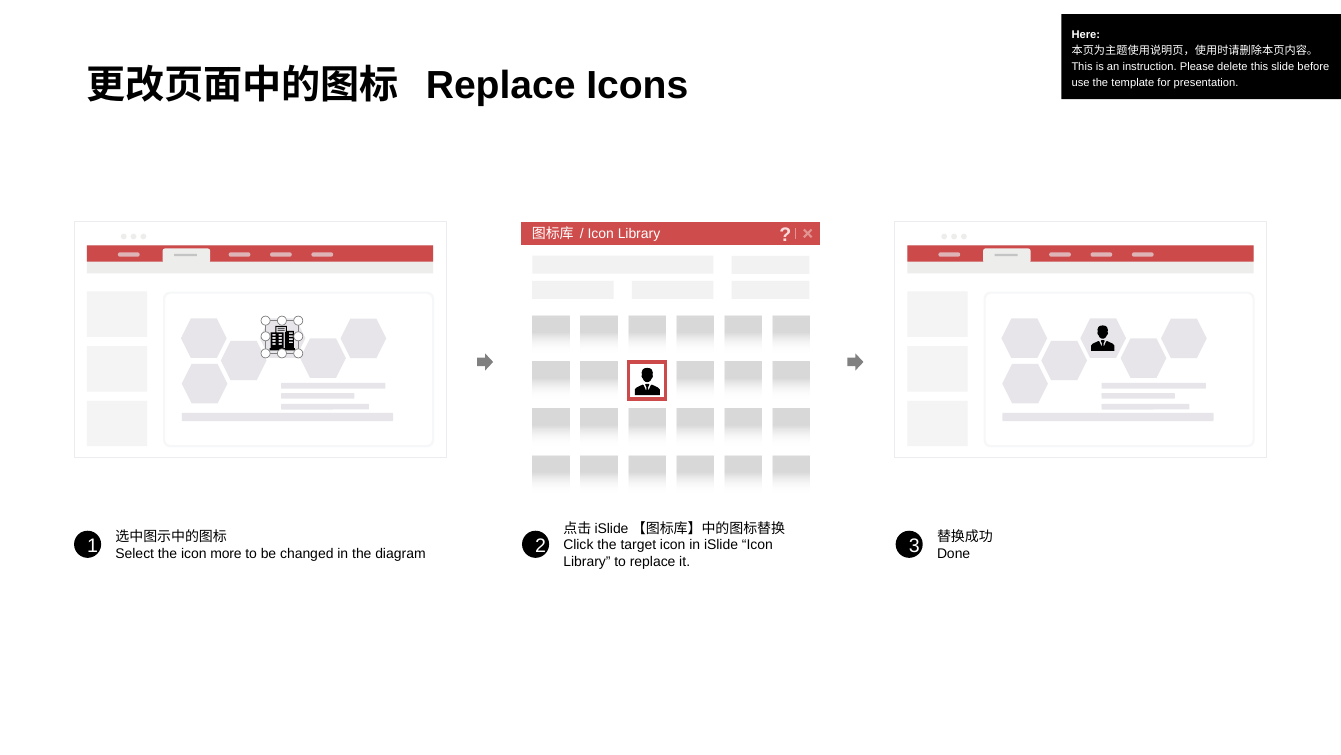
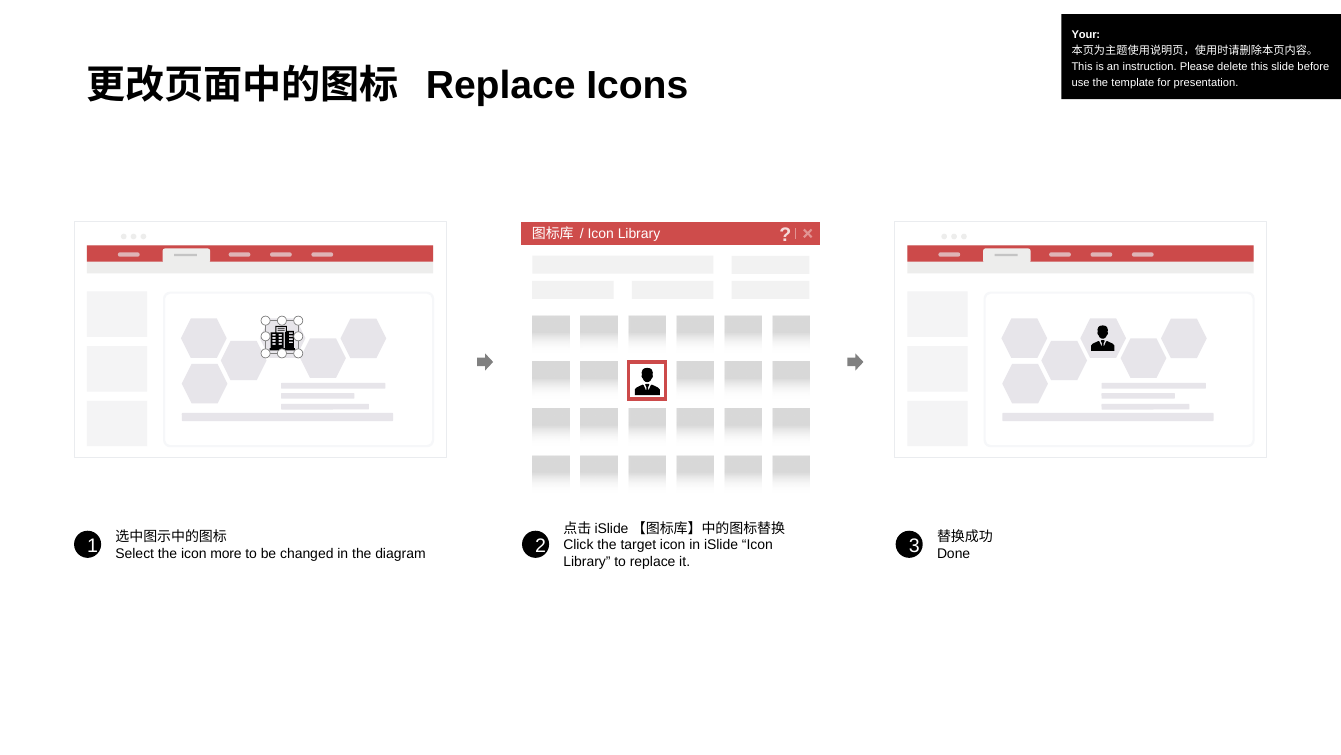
Here: Here -> Your
